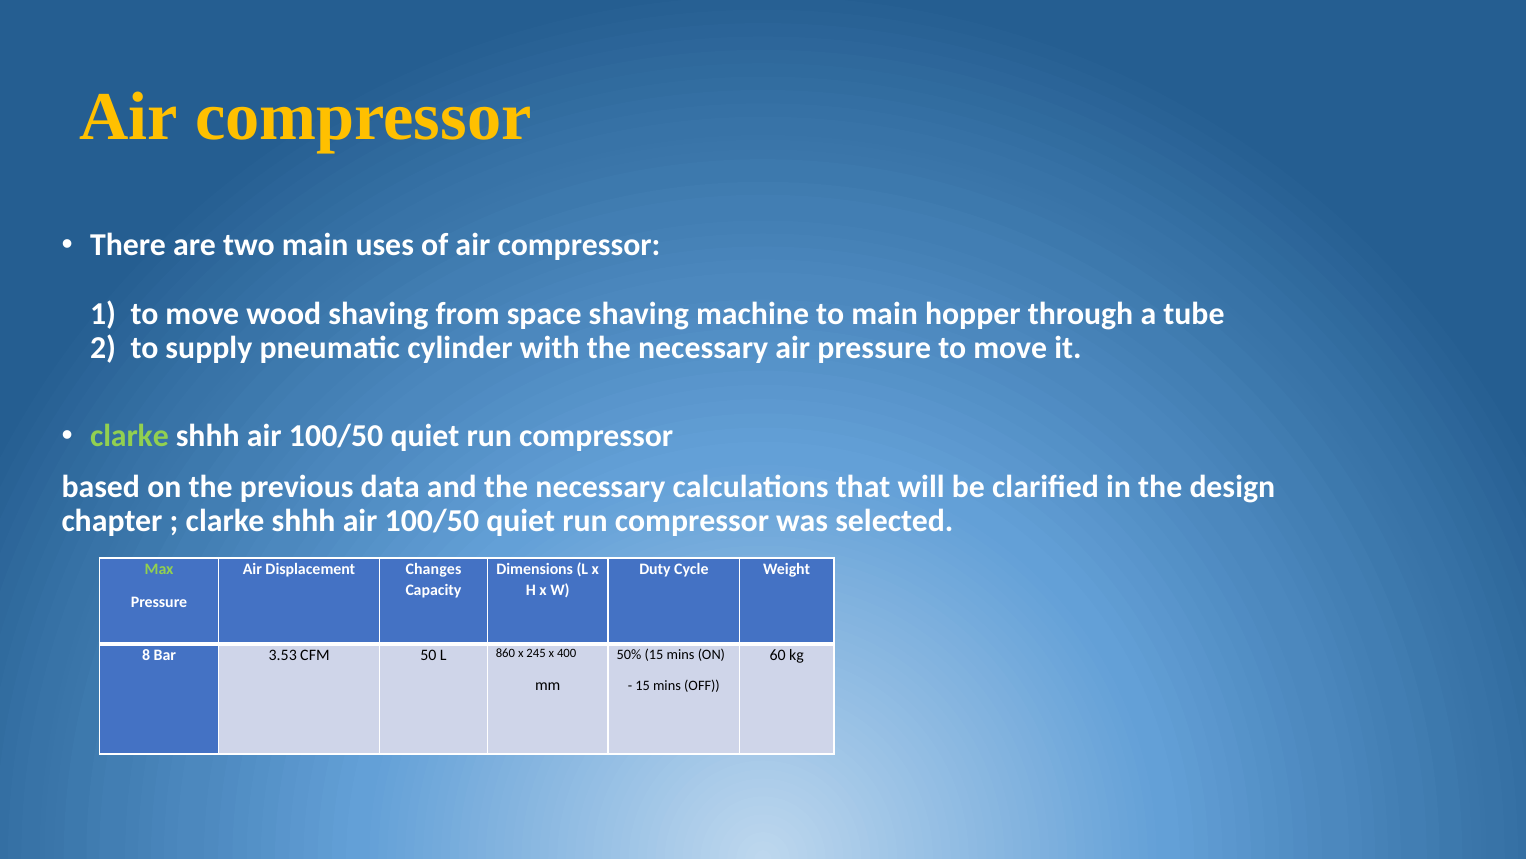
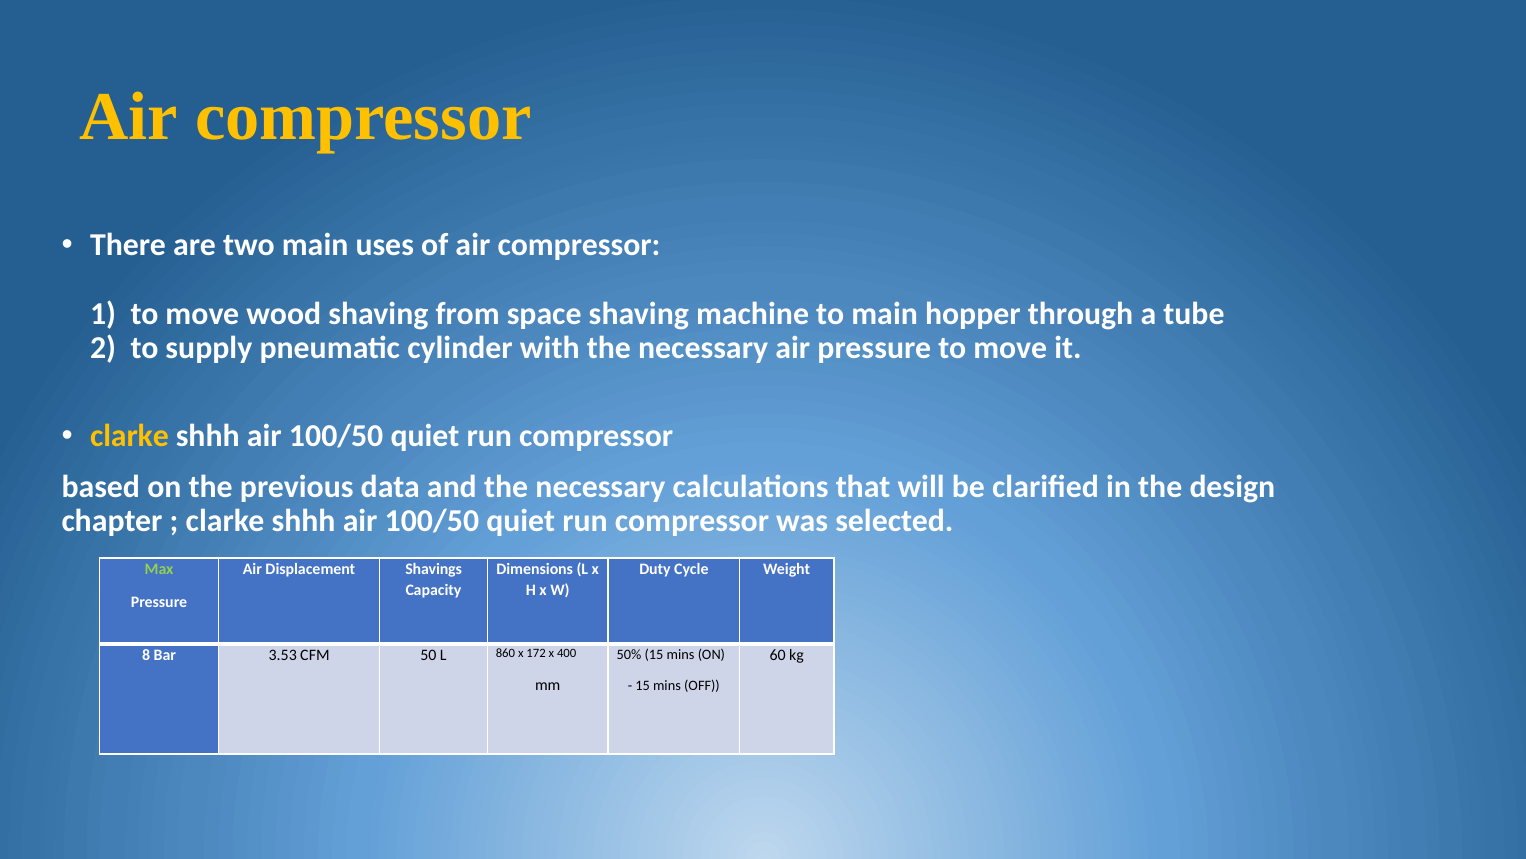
clarke at (129, 436) colour: light green -> yellow
Changes: Changes -> Shavings
245: 245 -> 172
